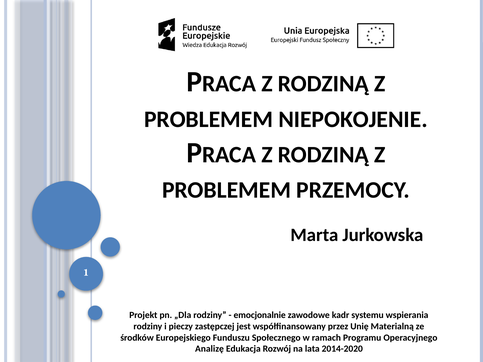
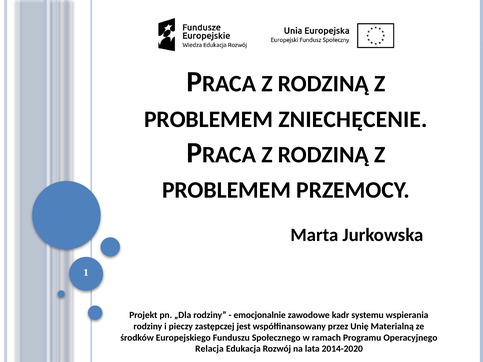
NIEPOKOJENIE: NIEPOKOJENIE -> ZNIECHĘCENIE
Analizę: Analizę -> Relacja
